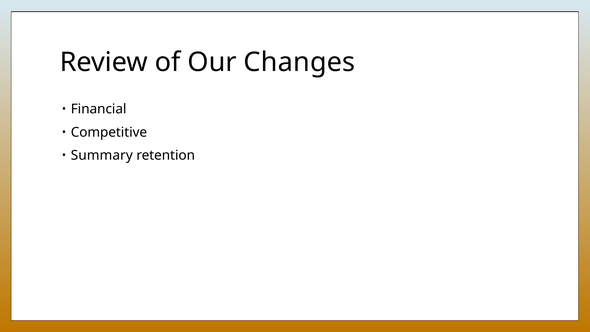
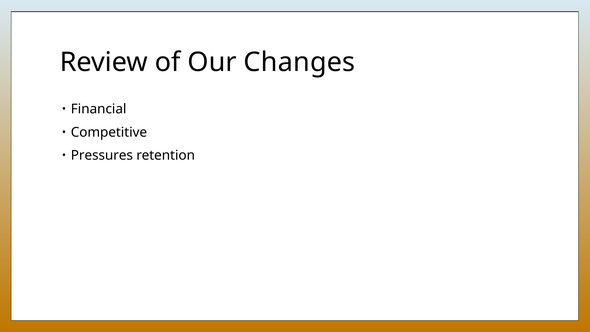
Summary: Summary -> Pressures
